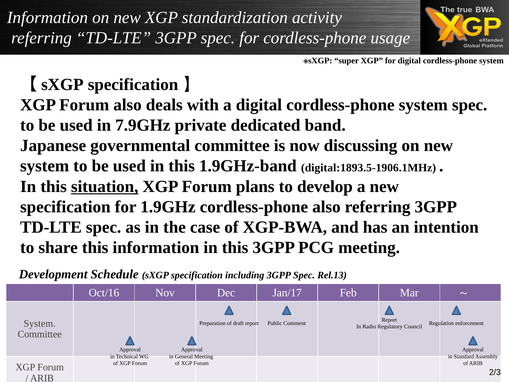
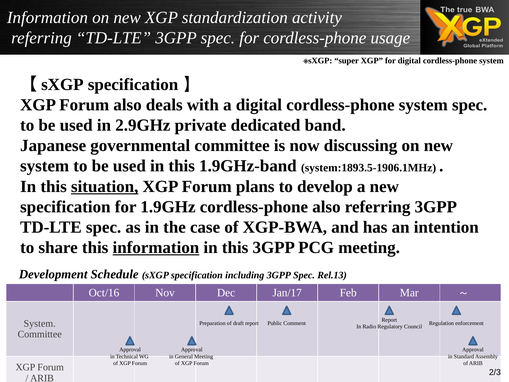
7.9GHz: 7.9GHz -> 2.9GHz
digital:1893.5-1906.1MHz: digital:1893.5-1906.1MHz -> system:1893.5-1906.1MHz
information at (156, 247) underline: none -> present
